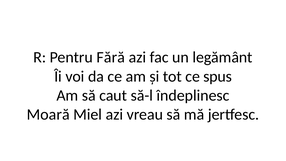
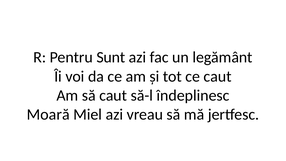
Fără: Fără -> Sunt
ce spus: spus -> caut
